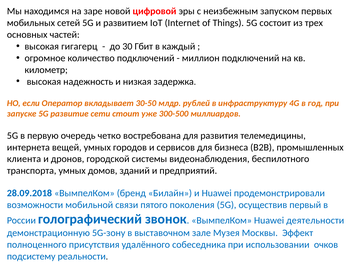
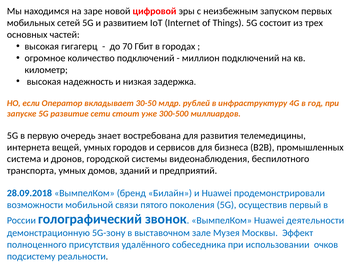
30: 30 -> 70
каждый: каждый -> городах
четко: четко -> знает
клиента: клиента -> система
